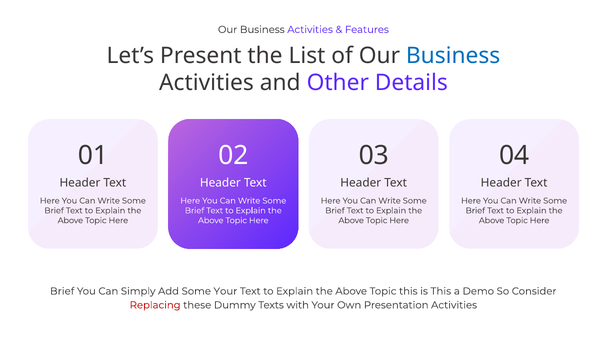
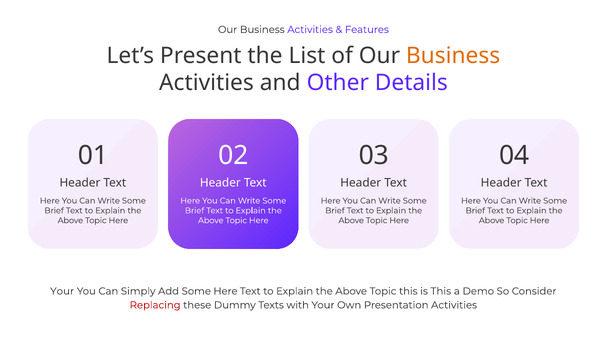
Business at (453, 56) colour: blue -> orange
Brief at (62, 292): Brief -> Your
Some Your: Your -> Here
